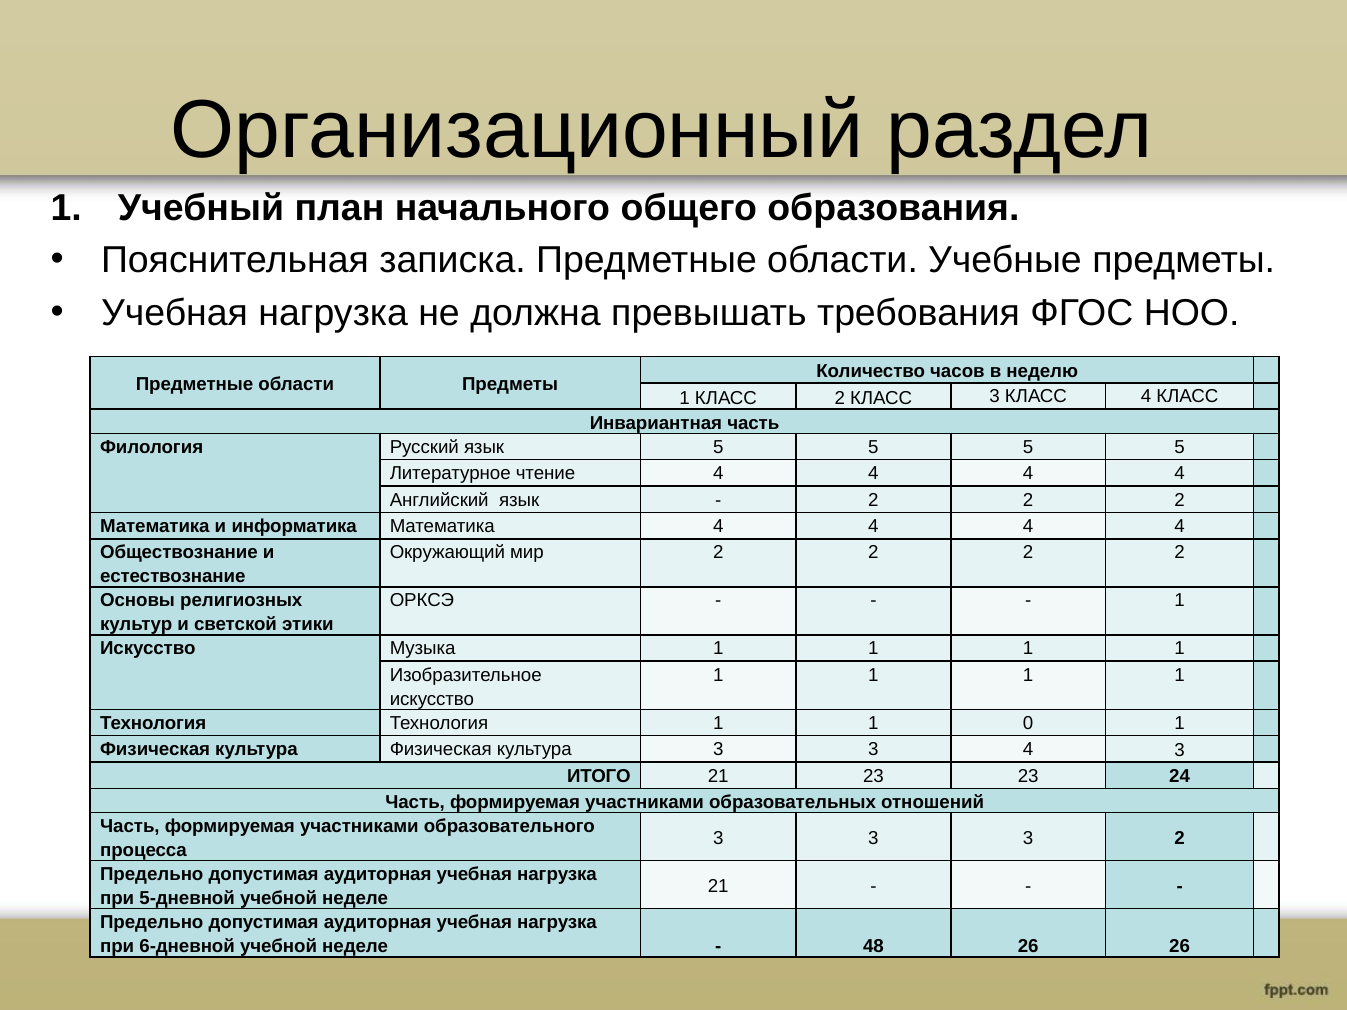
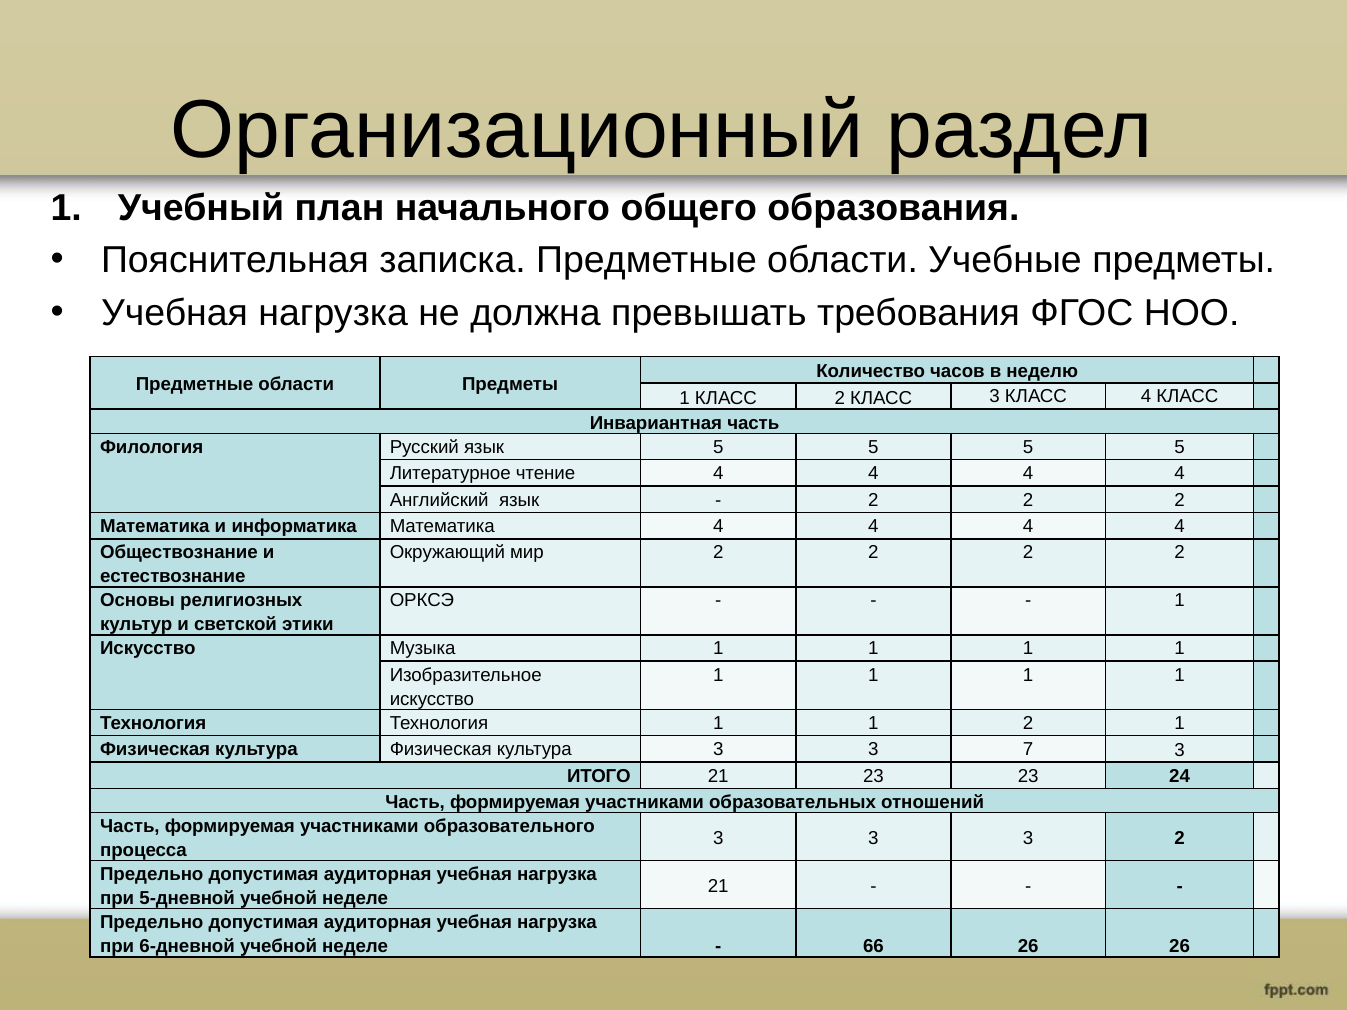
1 0: 0 -> 2
3 4: 4 -> 7
48: 48 -> 66
